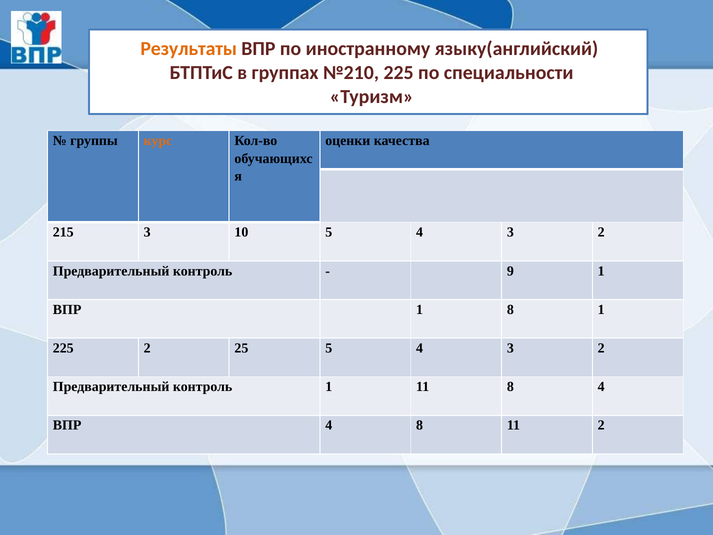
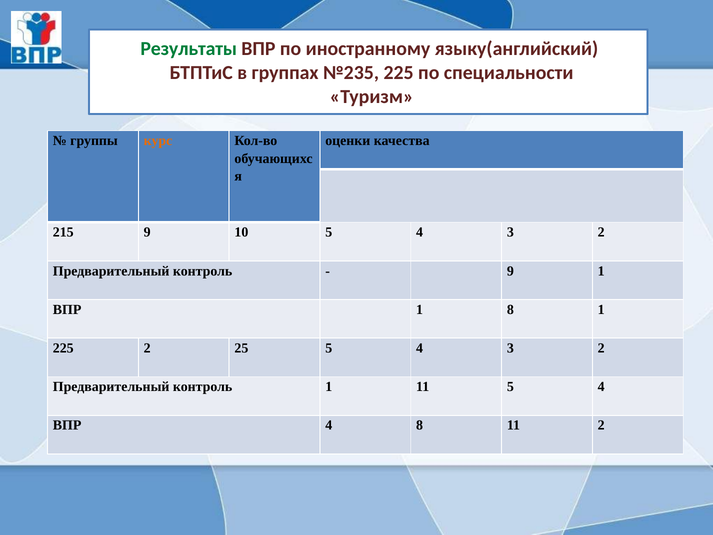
Результаты colour: orange -> green
№210: №210 -> №235
215 3: 3 -> 9
11 8: 8 -> 5
